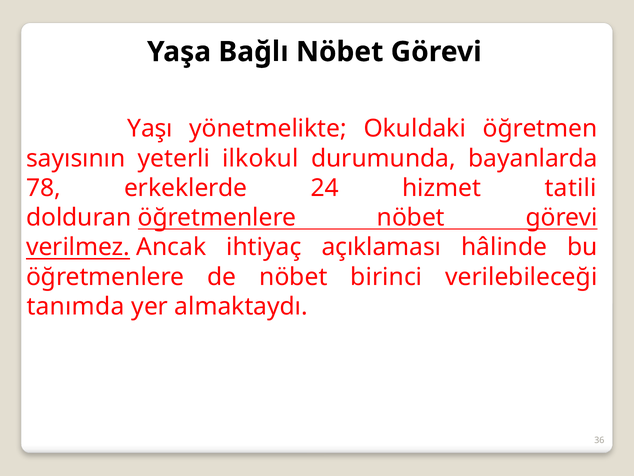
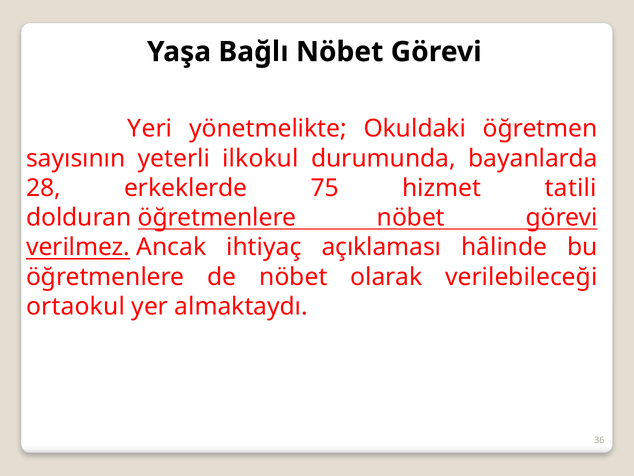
Yaşı: Yaşı -> Yeri
78: 78 -> 28
24: 24 -> 75
birinci: birinci -> olarak
tanımda: tanımda -> ortaokul
